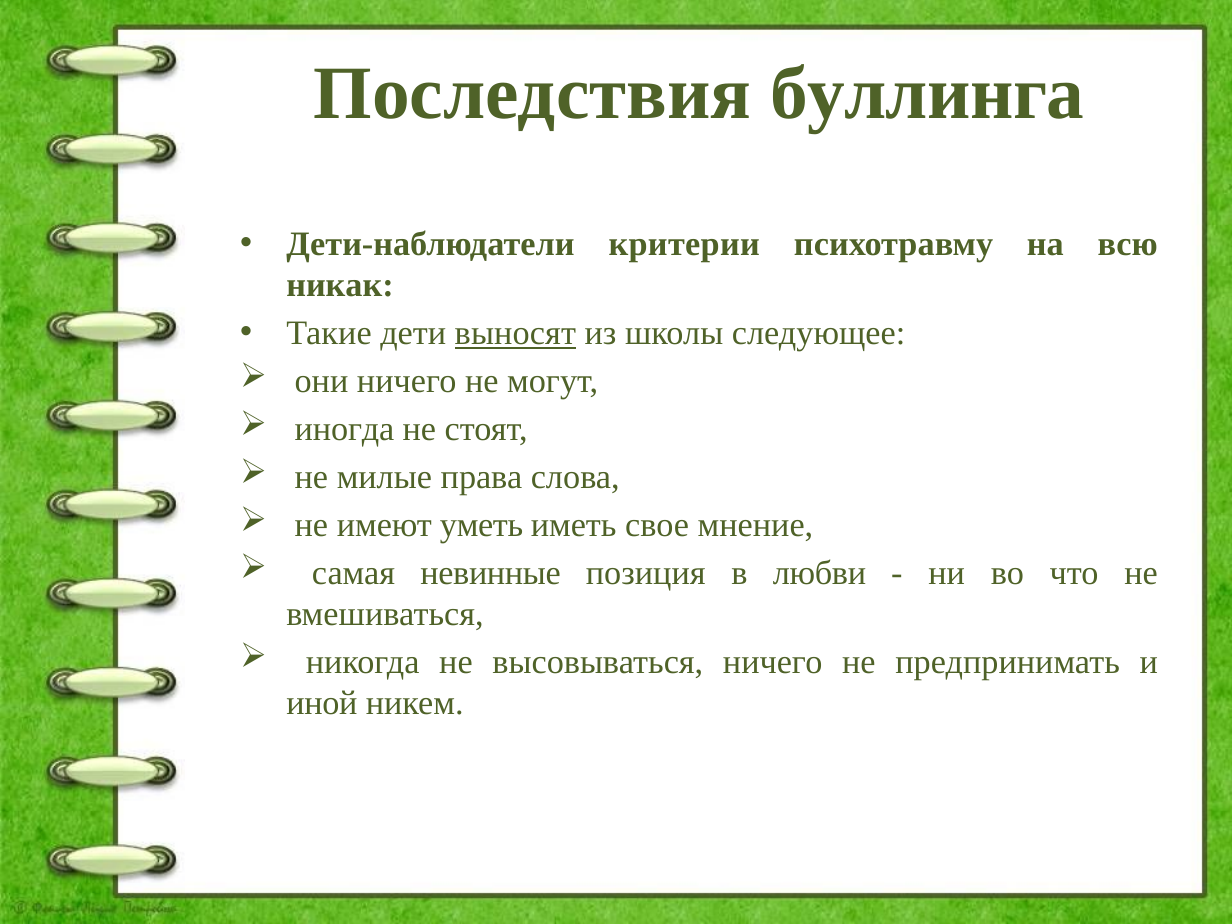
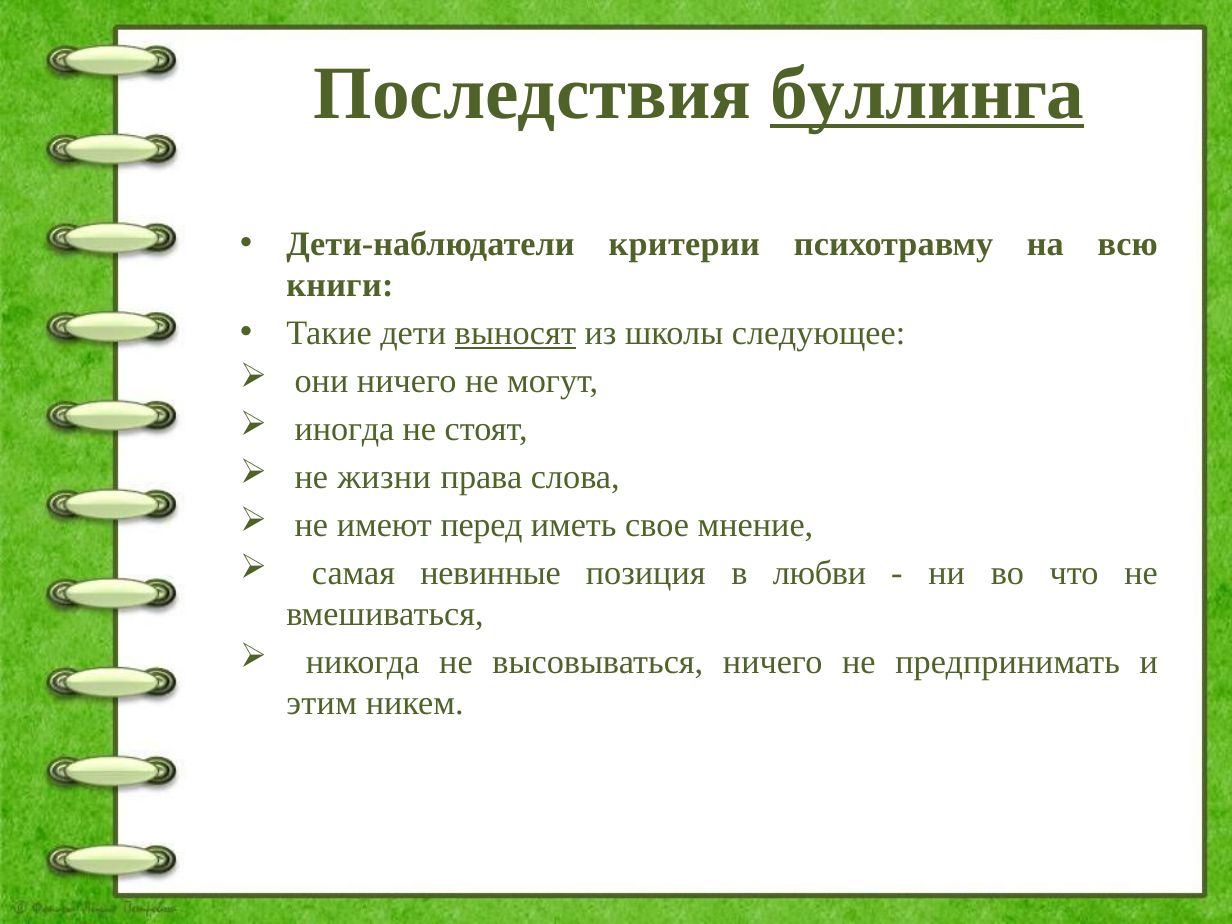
буллинга underline: none -> present
никак: никак -> книги
милые: милые -> жизни
уметь: уметь -> перед
иной: иной -> этим
